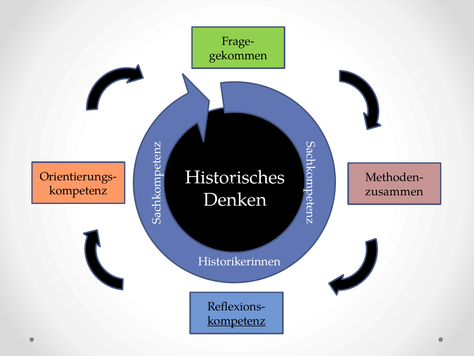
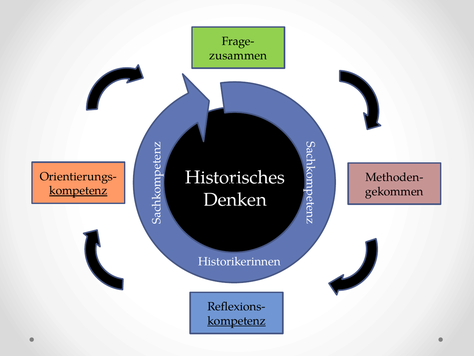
gekommen: gekommen -> zusammen
kompetenz at (78, 190) underline: none -> present
zusammen: zusammen -> gekommen
